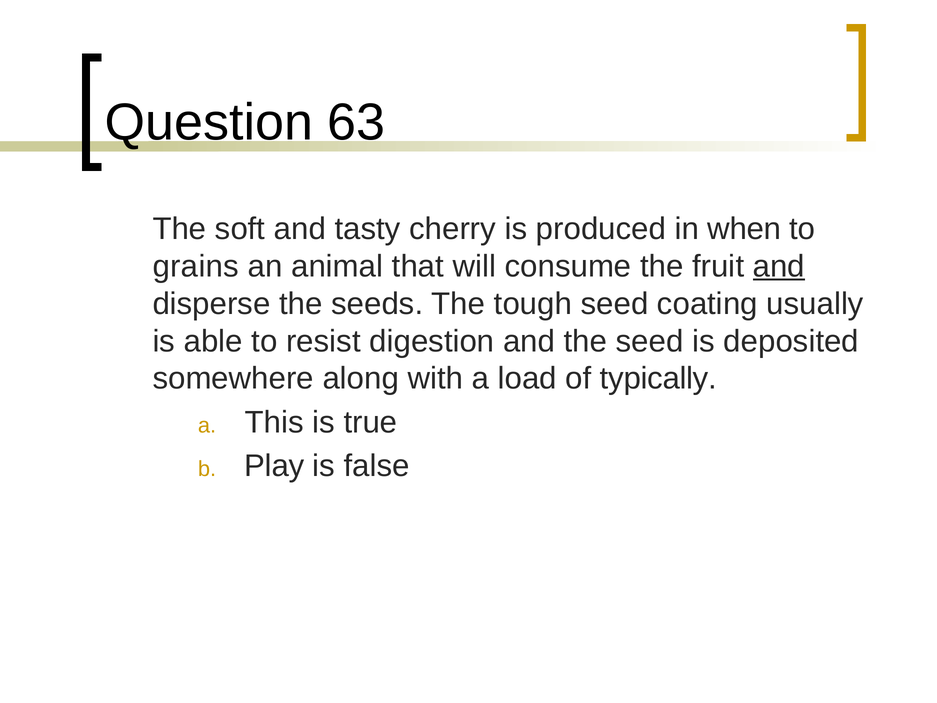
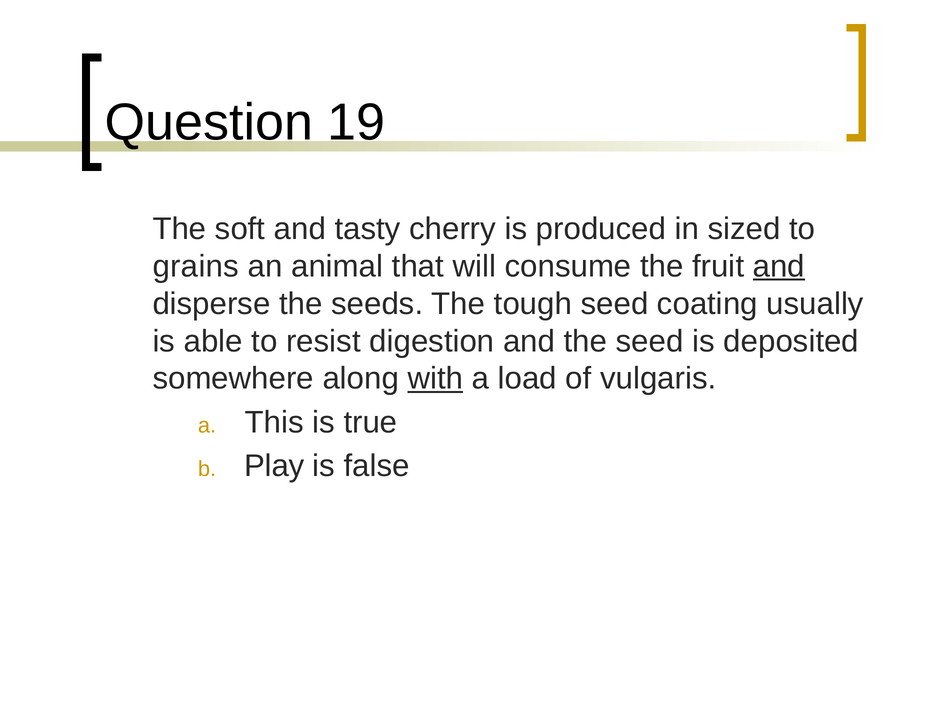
63: 63 -> 19
when: when -> sized
with underline: none -> present
typically: typically -> vulgaris
